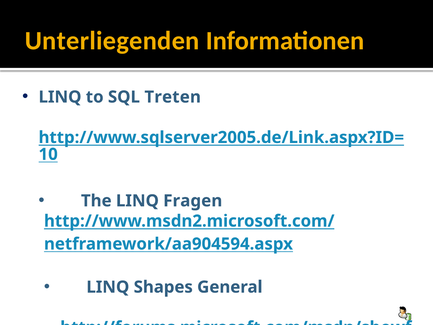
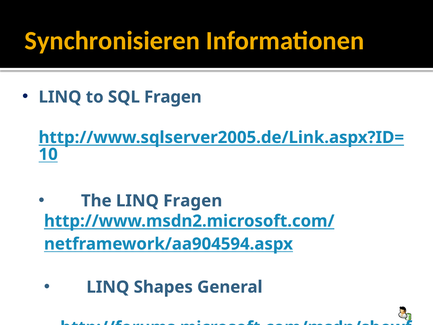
Unterliegenden: Unterliegenden -> Synchronisieren
SQL Treten: Treten -> Fragen
